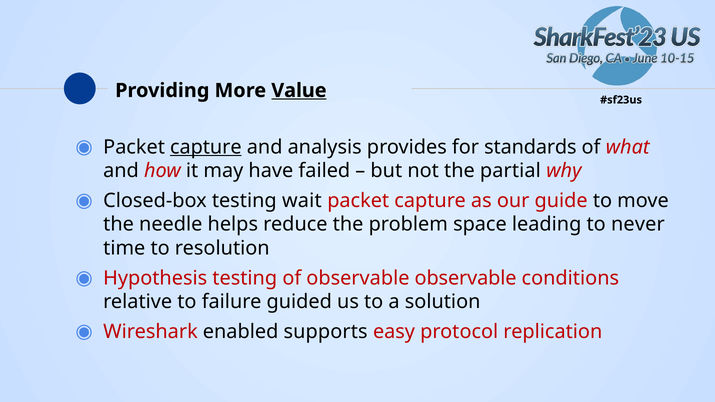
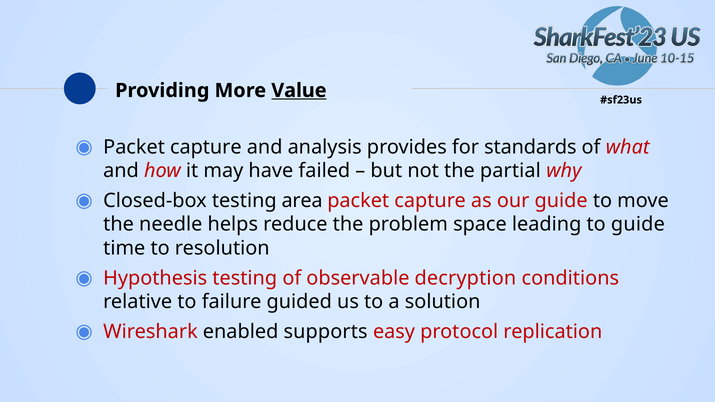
capture at (206, 147) underline: present -> none
wait: wait -> area
to never: never -> guide
observable observable: observable -> decryption
